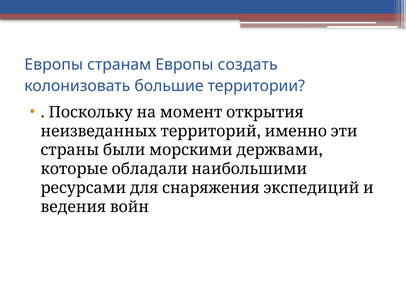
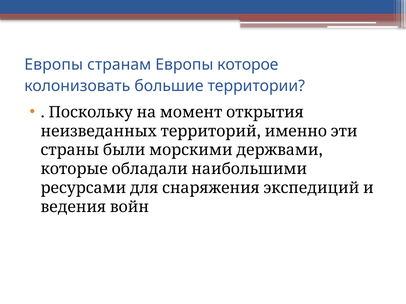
создать: создать -> которое
